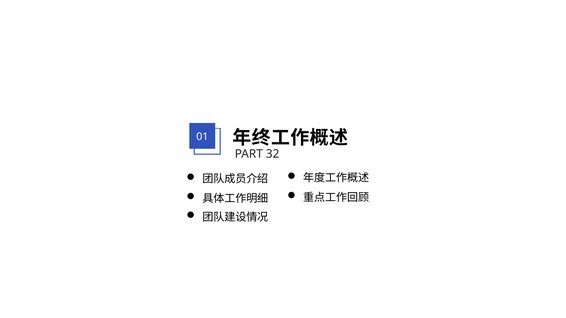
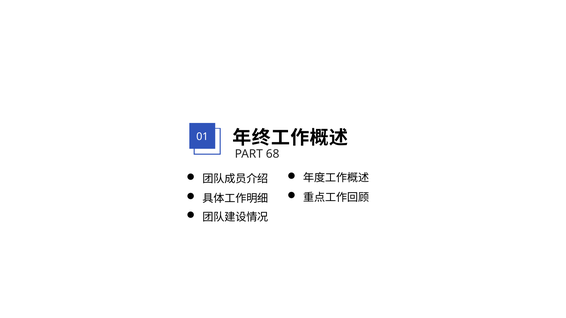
32: 32 -> 68
